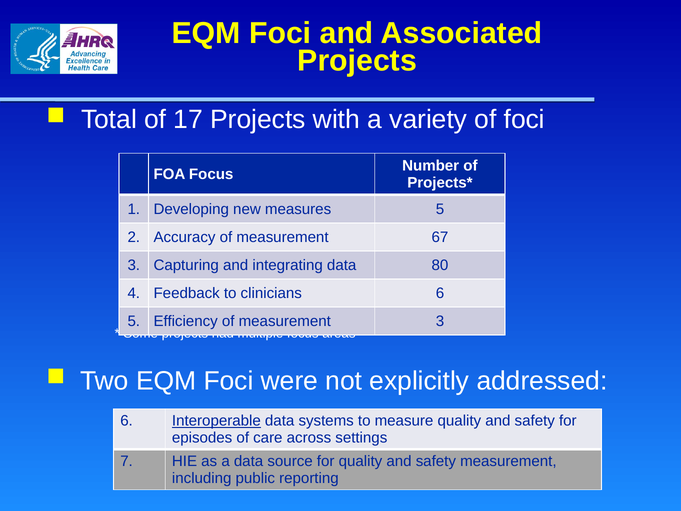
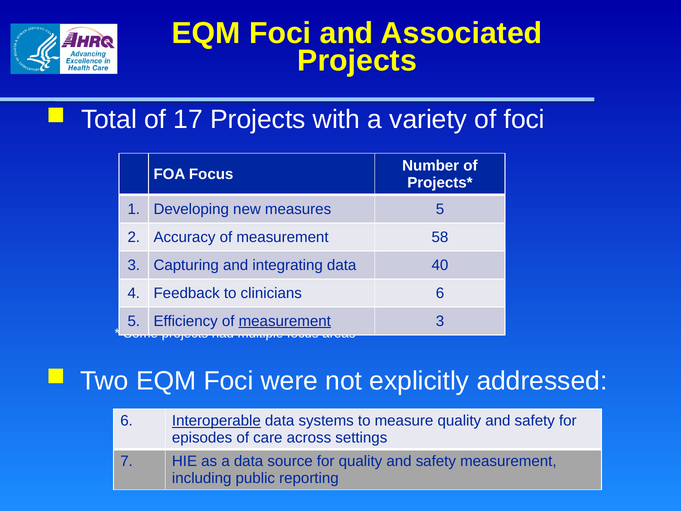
67: 67 -> 58
80: 80 -> 40
measurement at (285, 321) underline: none -> present
